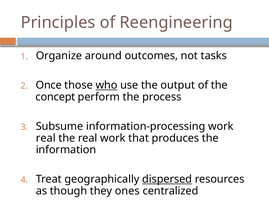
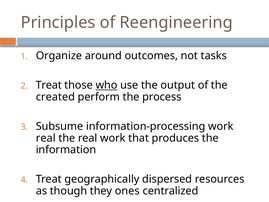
Once at (49, 85): Once -> Treat
concept: concept -> created
dispersed underline: present -> none
